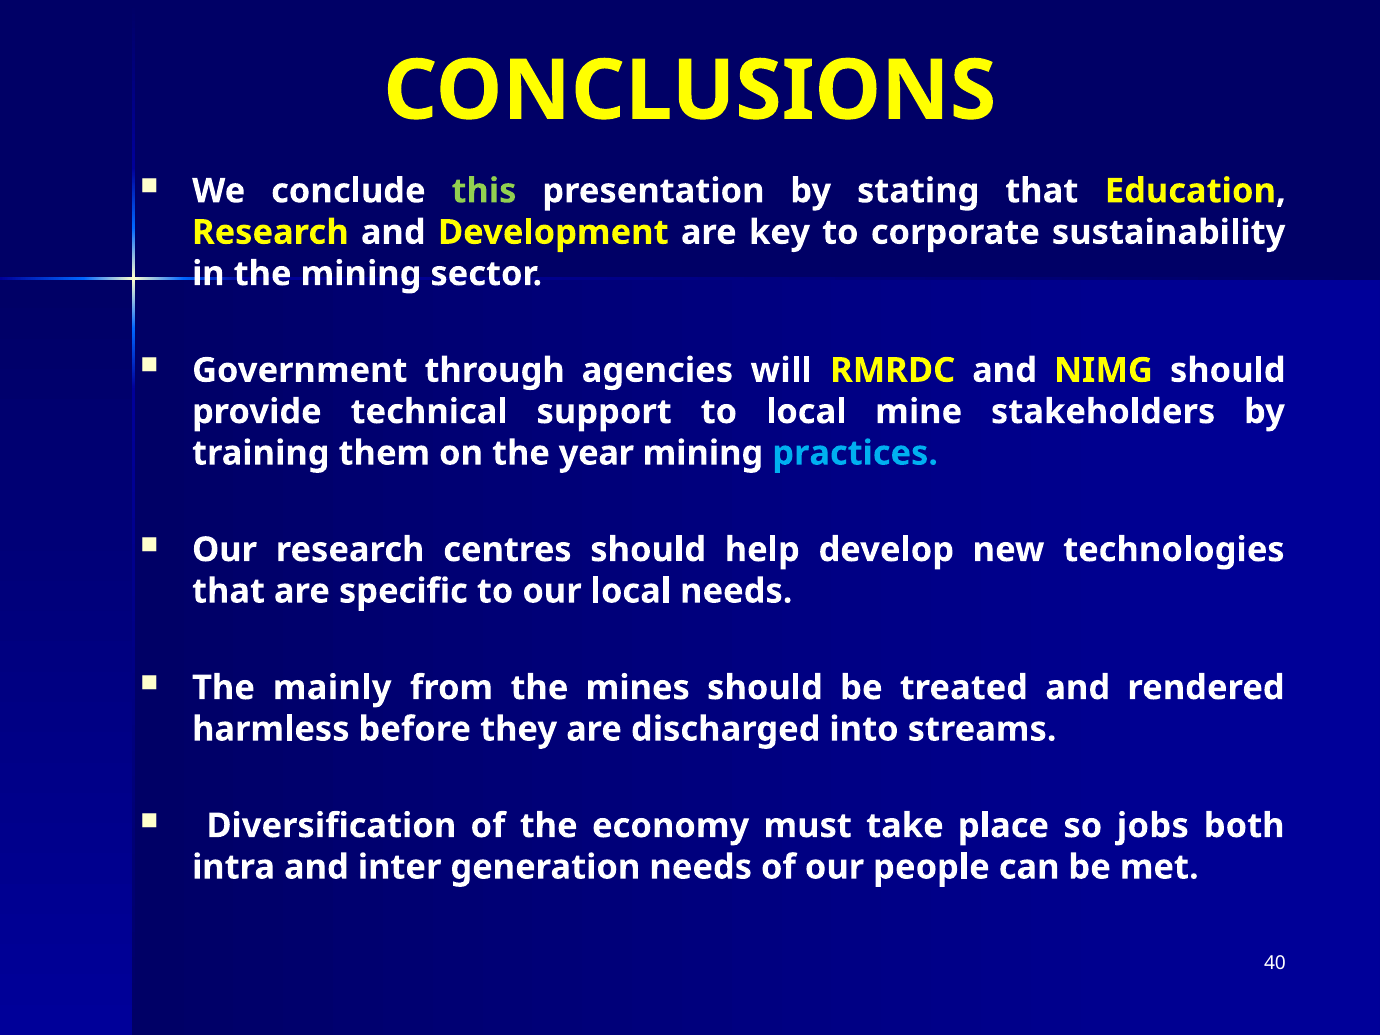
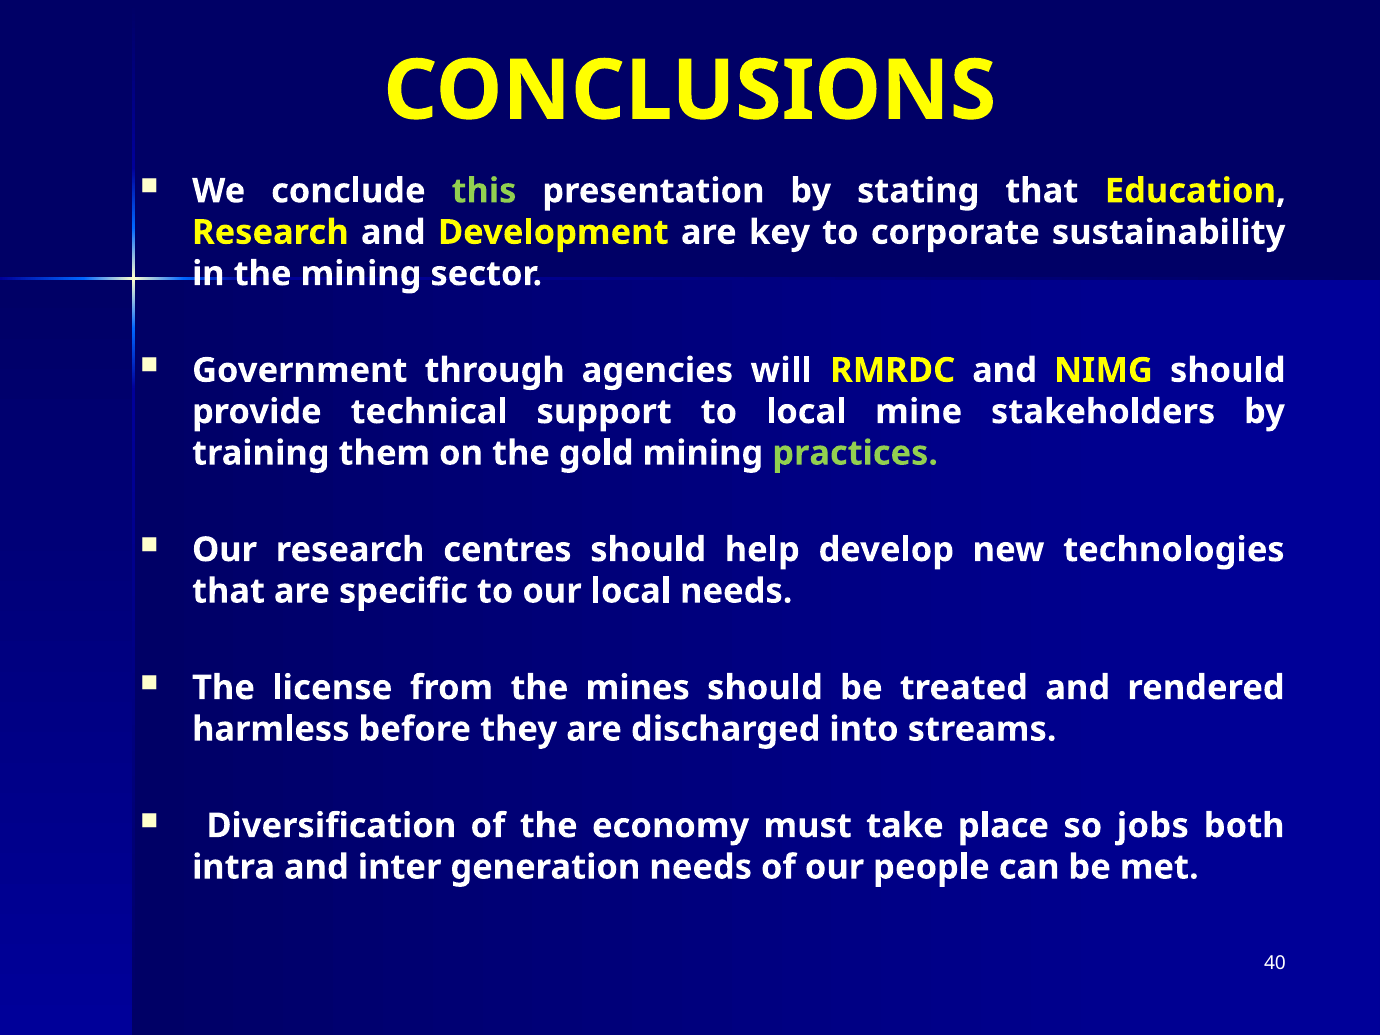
year: year -> gold
practices colour: light blue -> light green
mainly: mainly -> license
